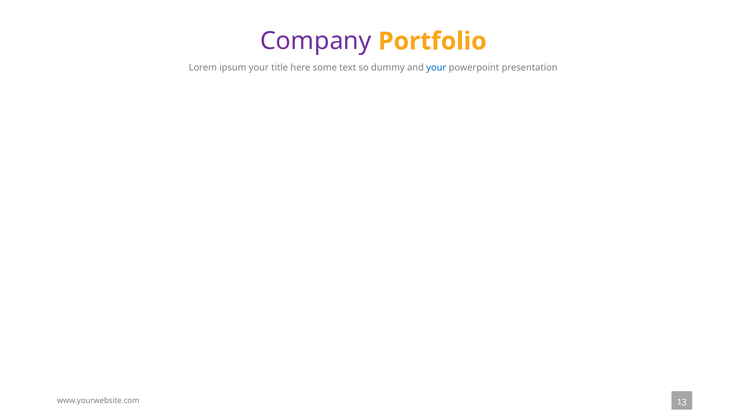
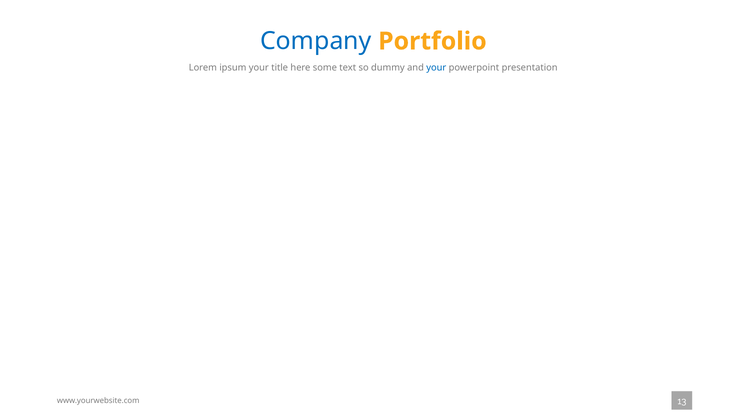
Company colour: purple -> blue
